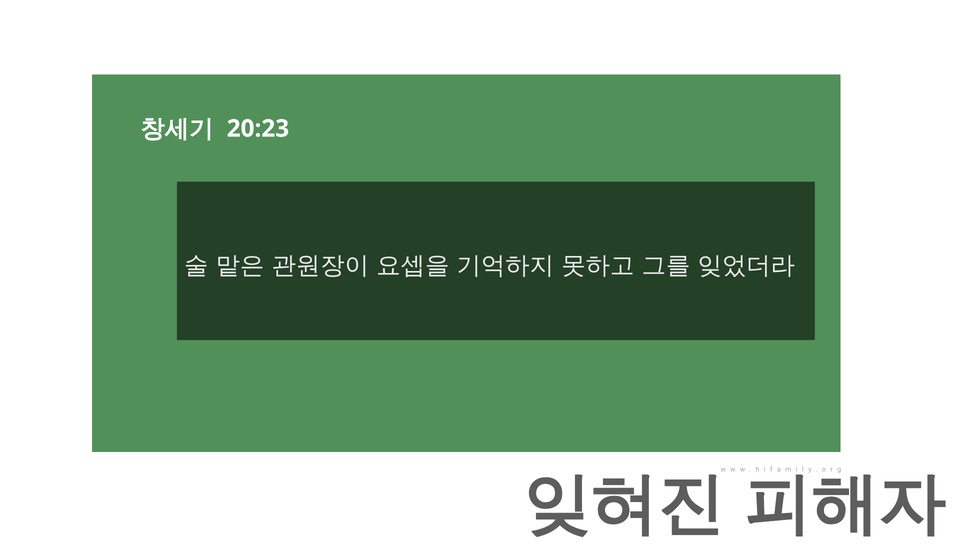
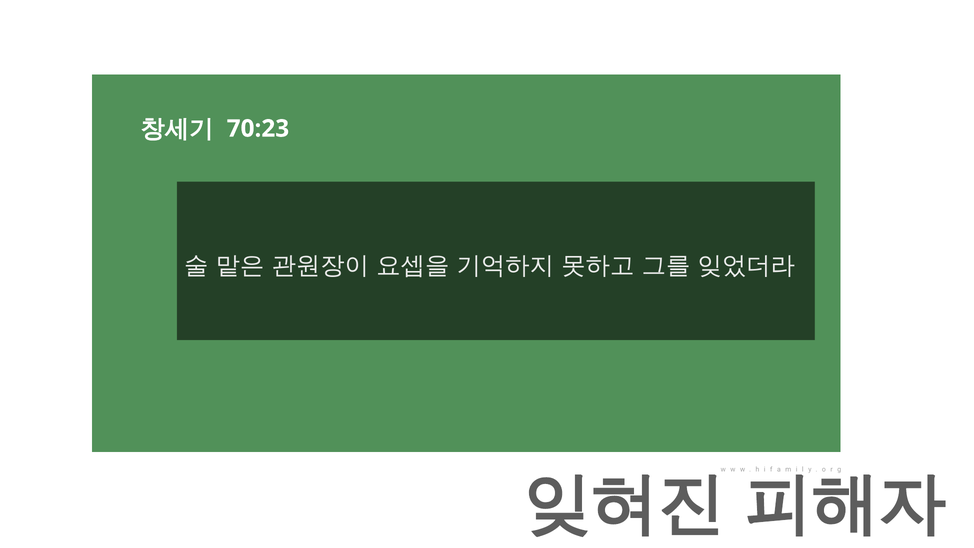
20:23: 20:23 -> 70:23
